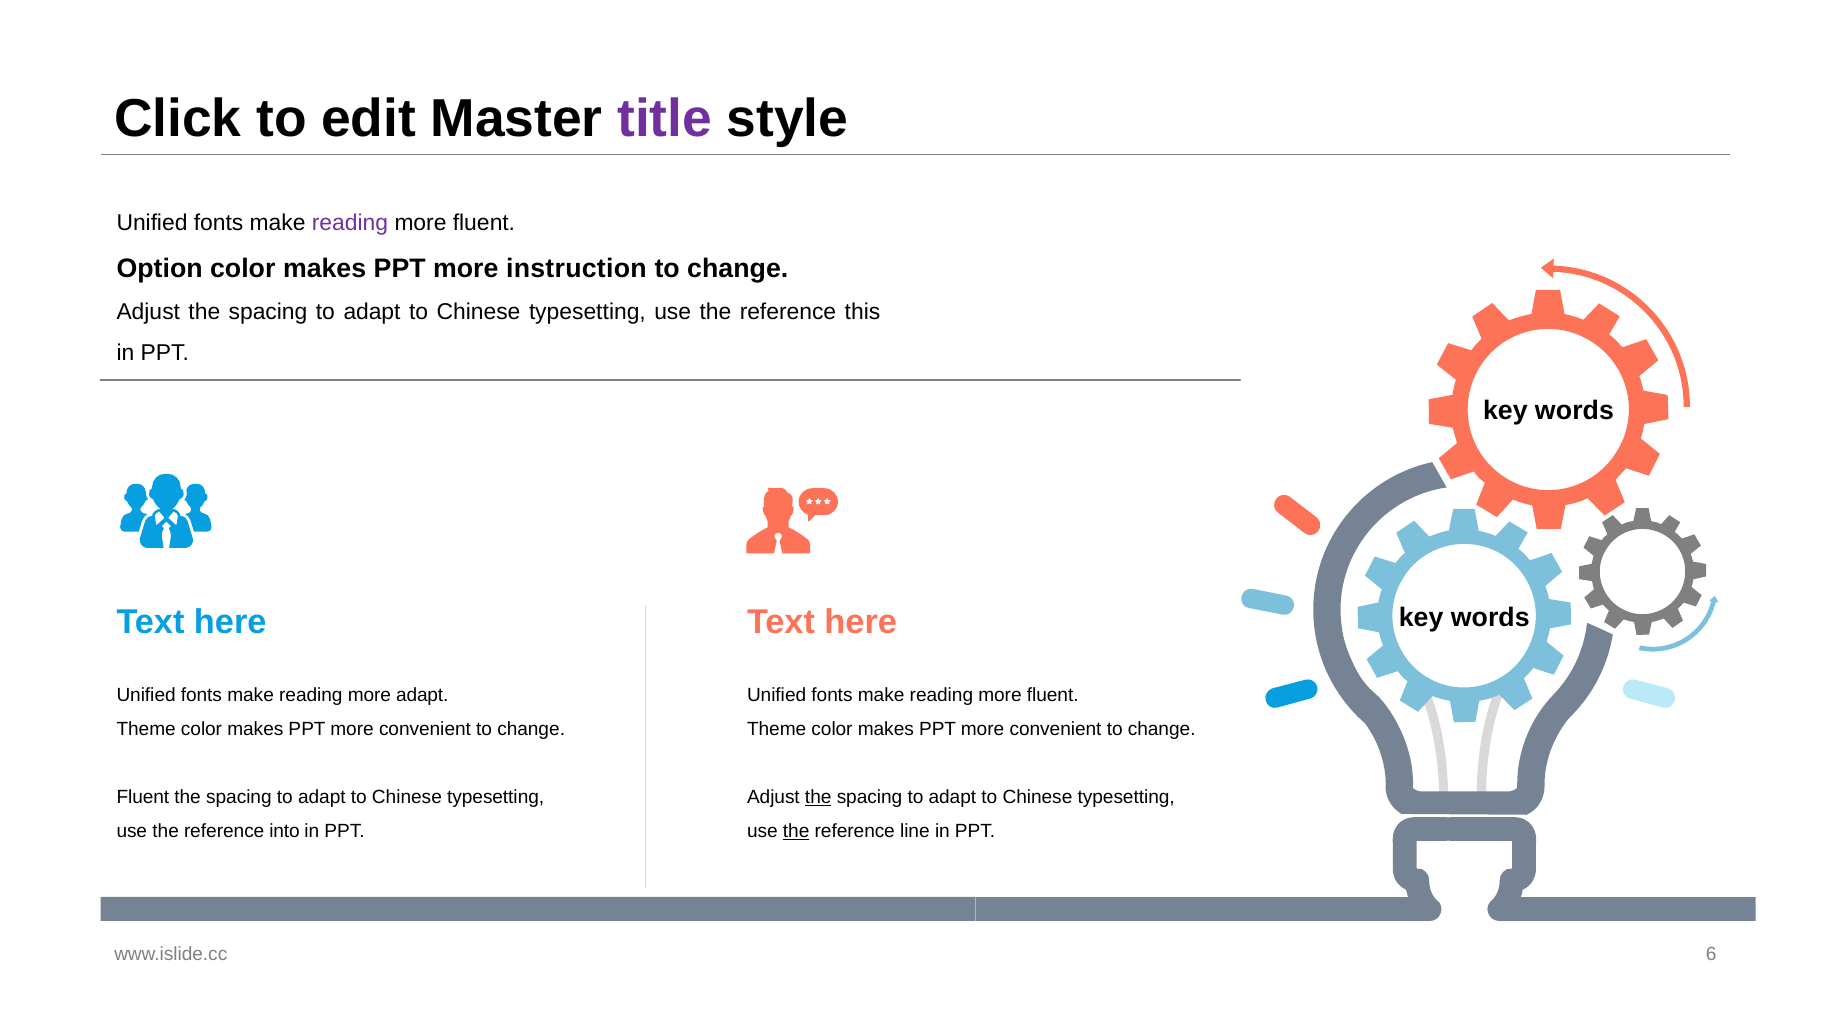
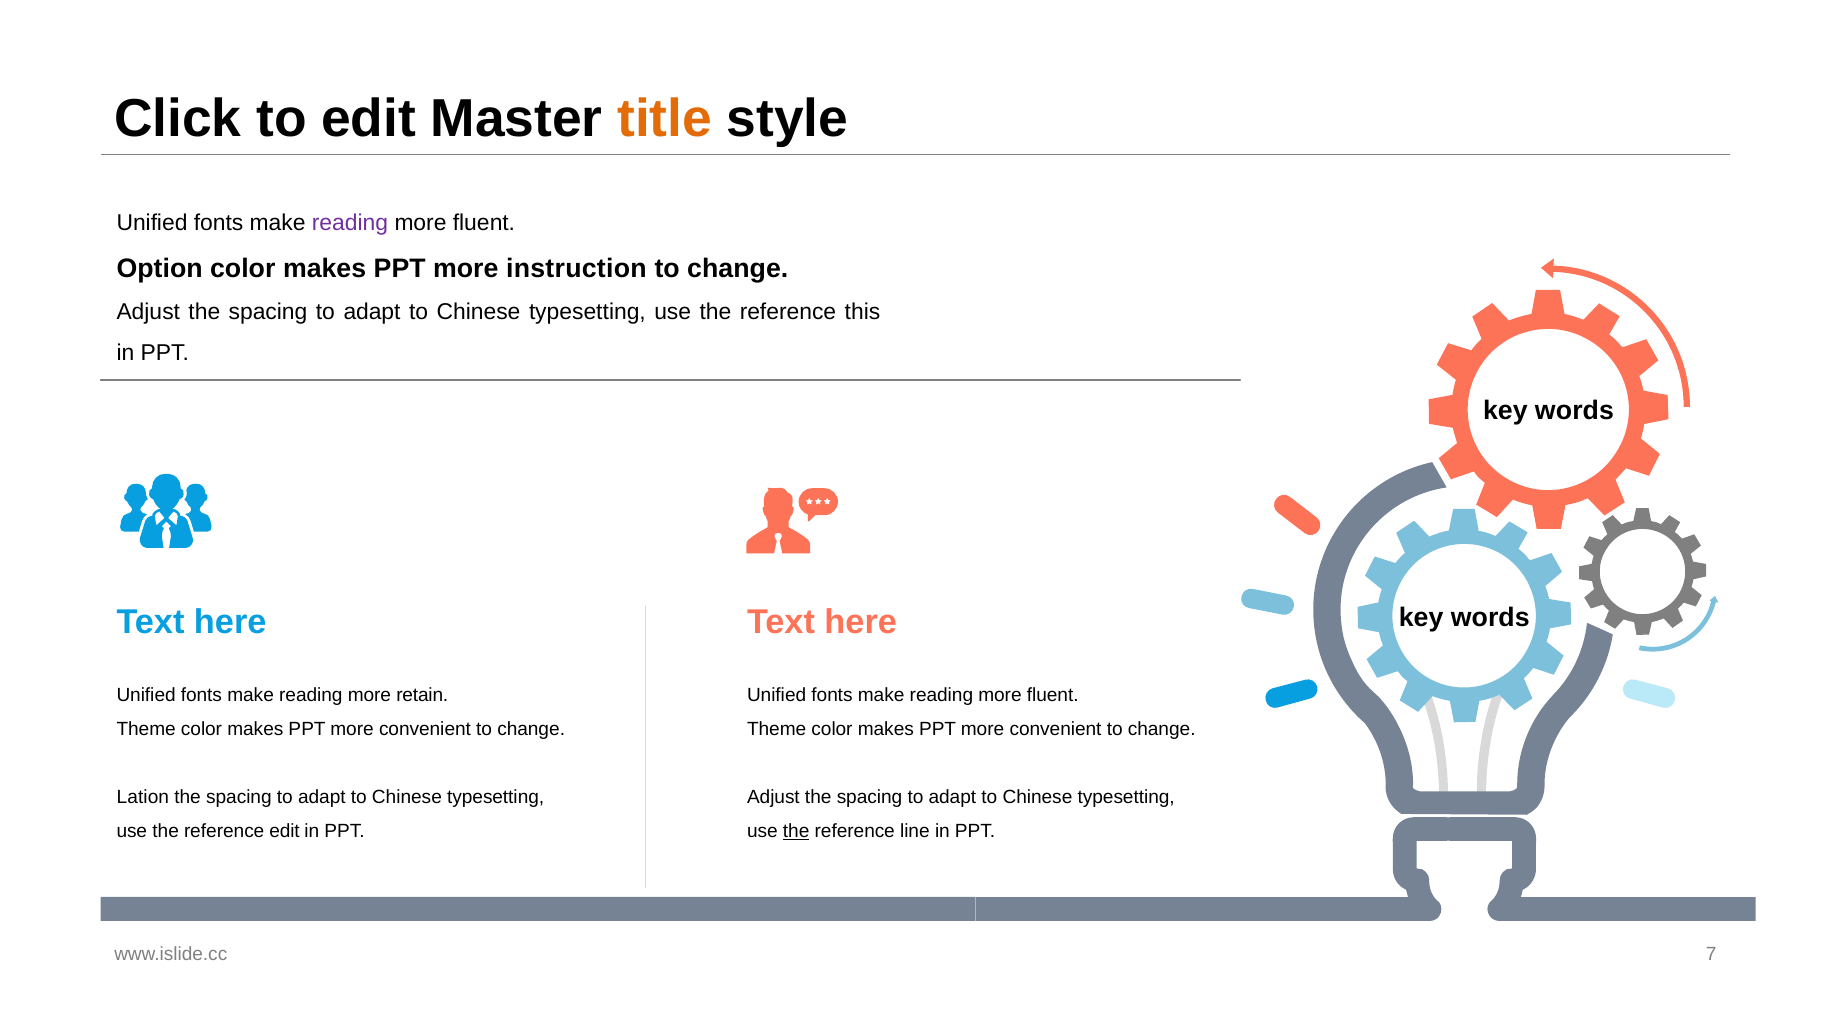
title colour: purple -> orange
more adapt: adapt -> retain
Fluent at (143, 797): Fluent -> Lation
the at (818, 797) underline: present -> none
reference into: into -> edit
6: 6 -> 7
